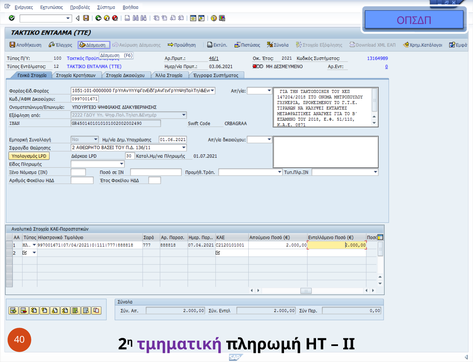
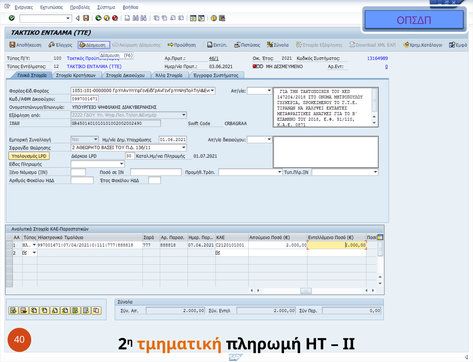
τμηματική colour: purple -> orange
